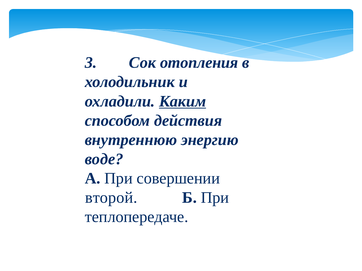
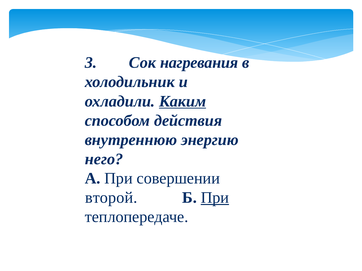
отопления: отопления -> нагревания
воде: воде -> него
При at (215, 198) underline: none -> present
